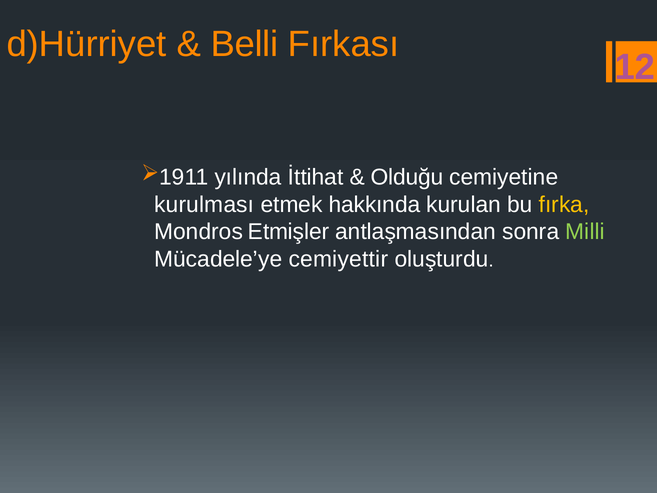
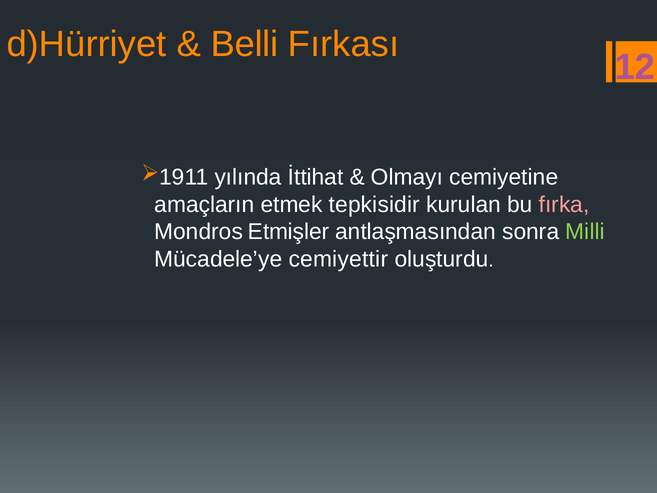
Olduğu: Olduğu -> Olmayı
kurulması: kurulması -> amaçların
hakkında: hakkında -> tepkisidir
fırka colour: yellow -> pink
